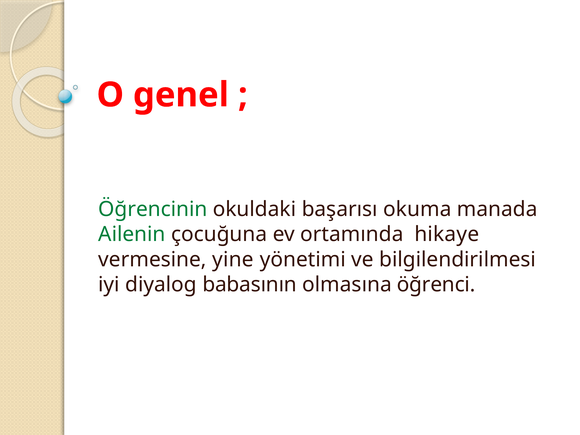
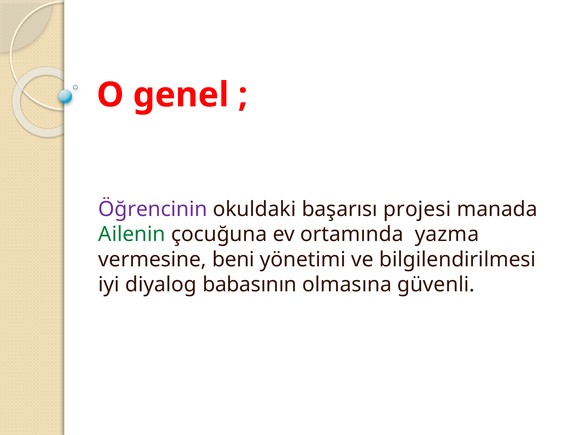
Öğrencinin colour: green -> purple
okuma: okuma -> projesi
hikaye: hikaye -> yazma
yine: yine -> beni
öğrenci: öğrenci -> güvenli
